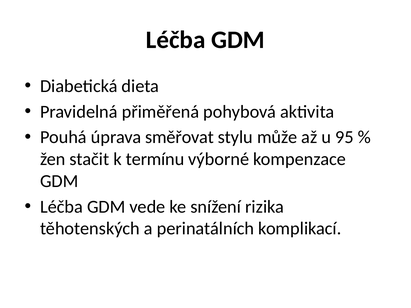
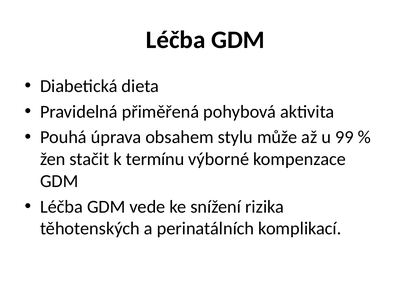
směřovat: směřovat -> obsahem
95: 95 -> 99
